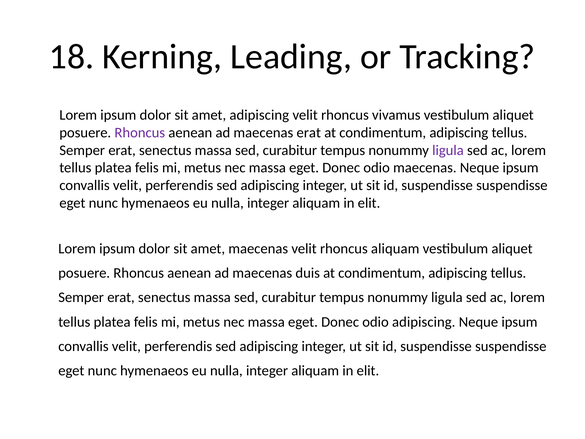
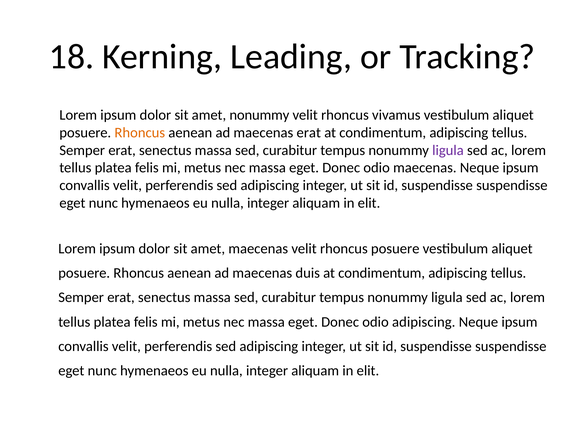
amet adipiscing: adipiscing -> nonummy
Rhoncus at (140, 133) colour: purple -> orange
rhoncus aliquam: aliquam -> posuere
